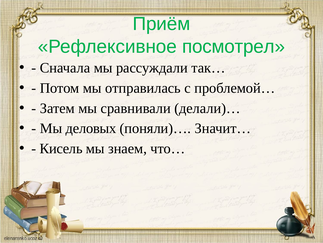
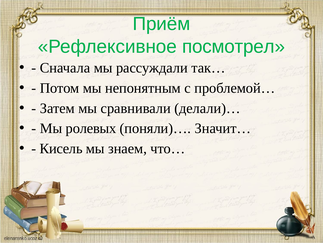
отправилась: отправилась -> непонятным
деловых: деловых -> ролевых
